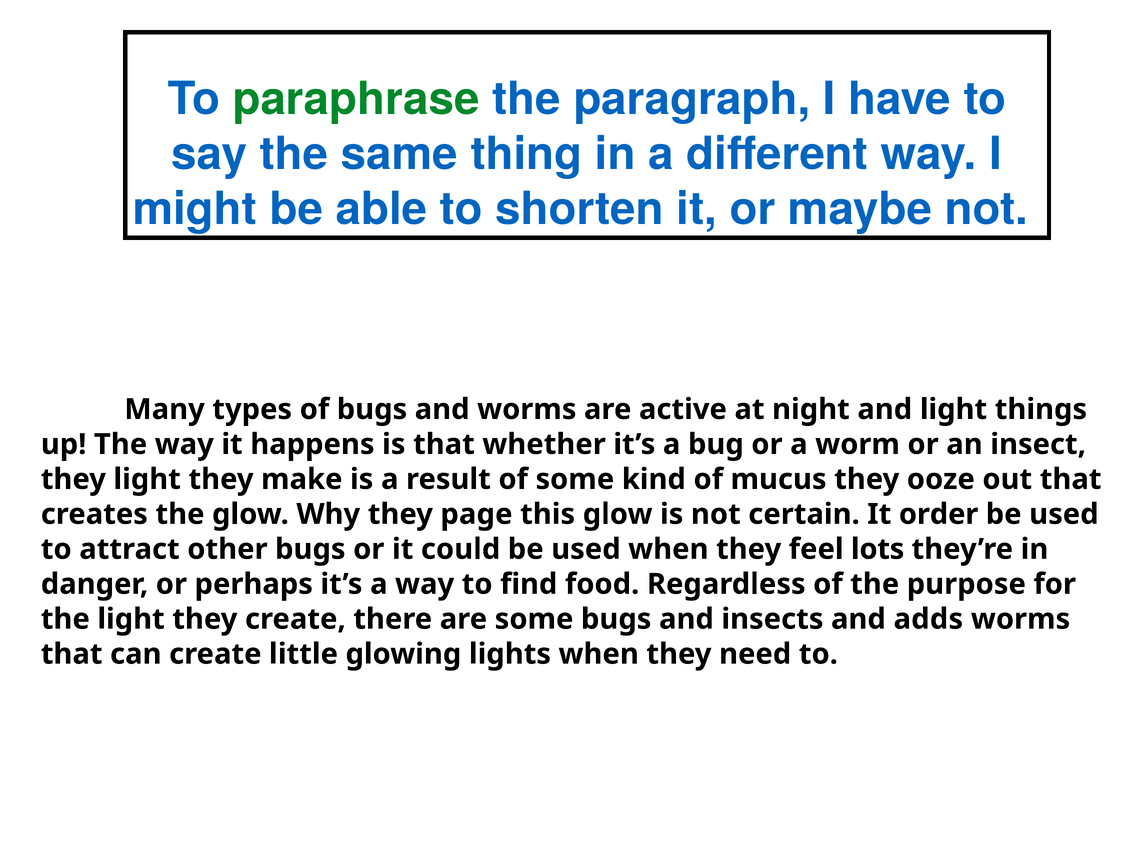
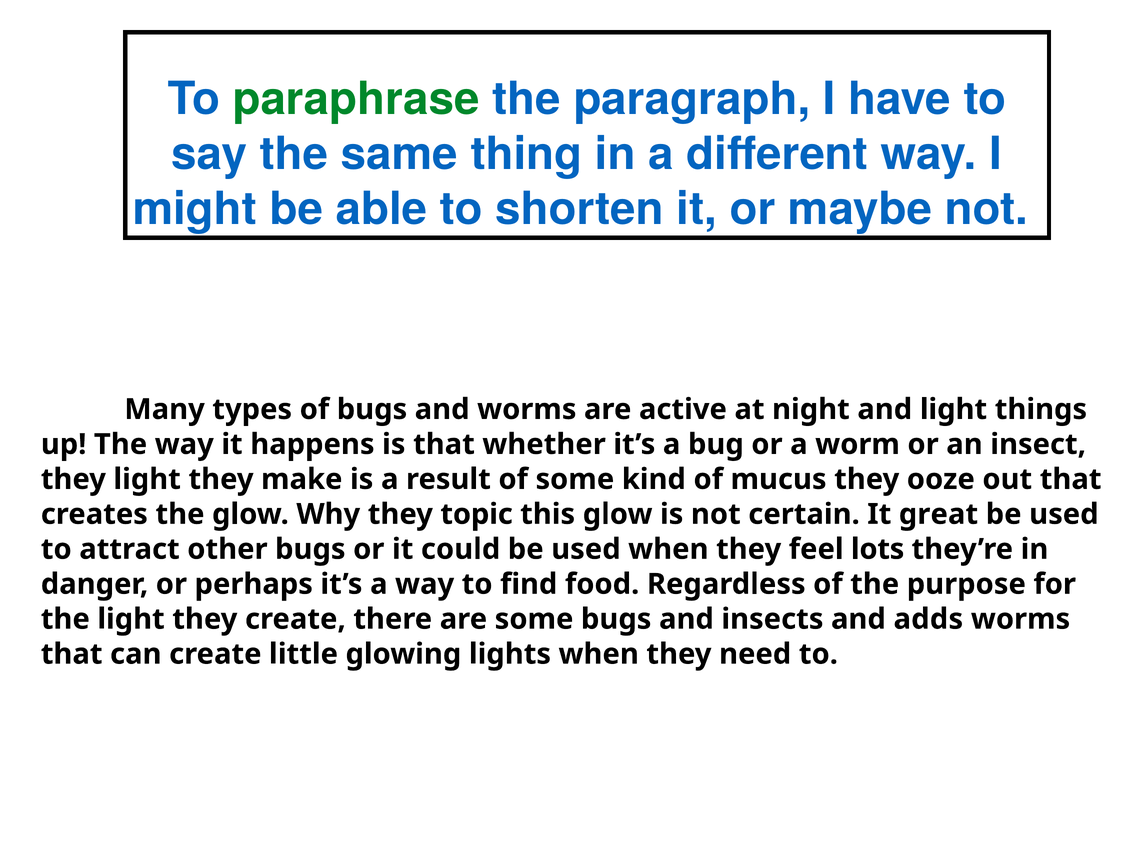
page: page -> topic
order: order -> great
